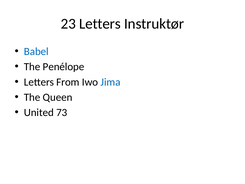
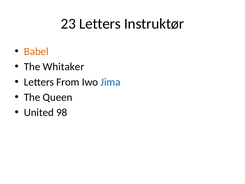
Babel colour: blue -> orange
Penélope: Penélope -> Whitaker
73: 73 -> 98
